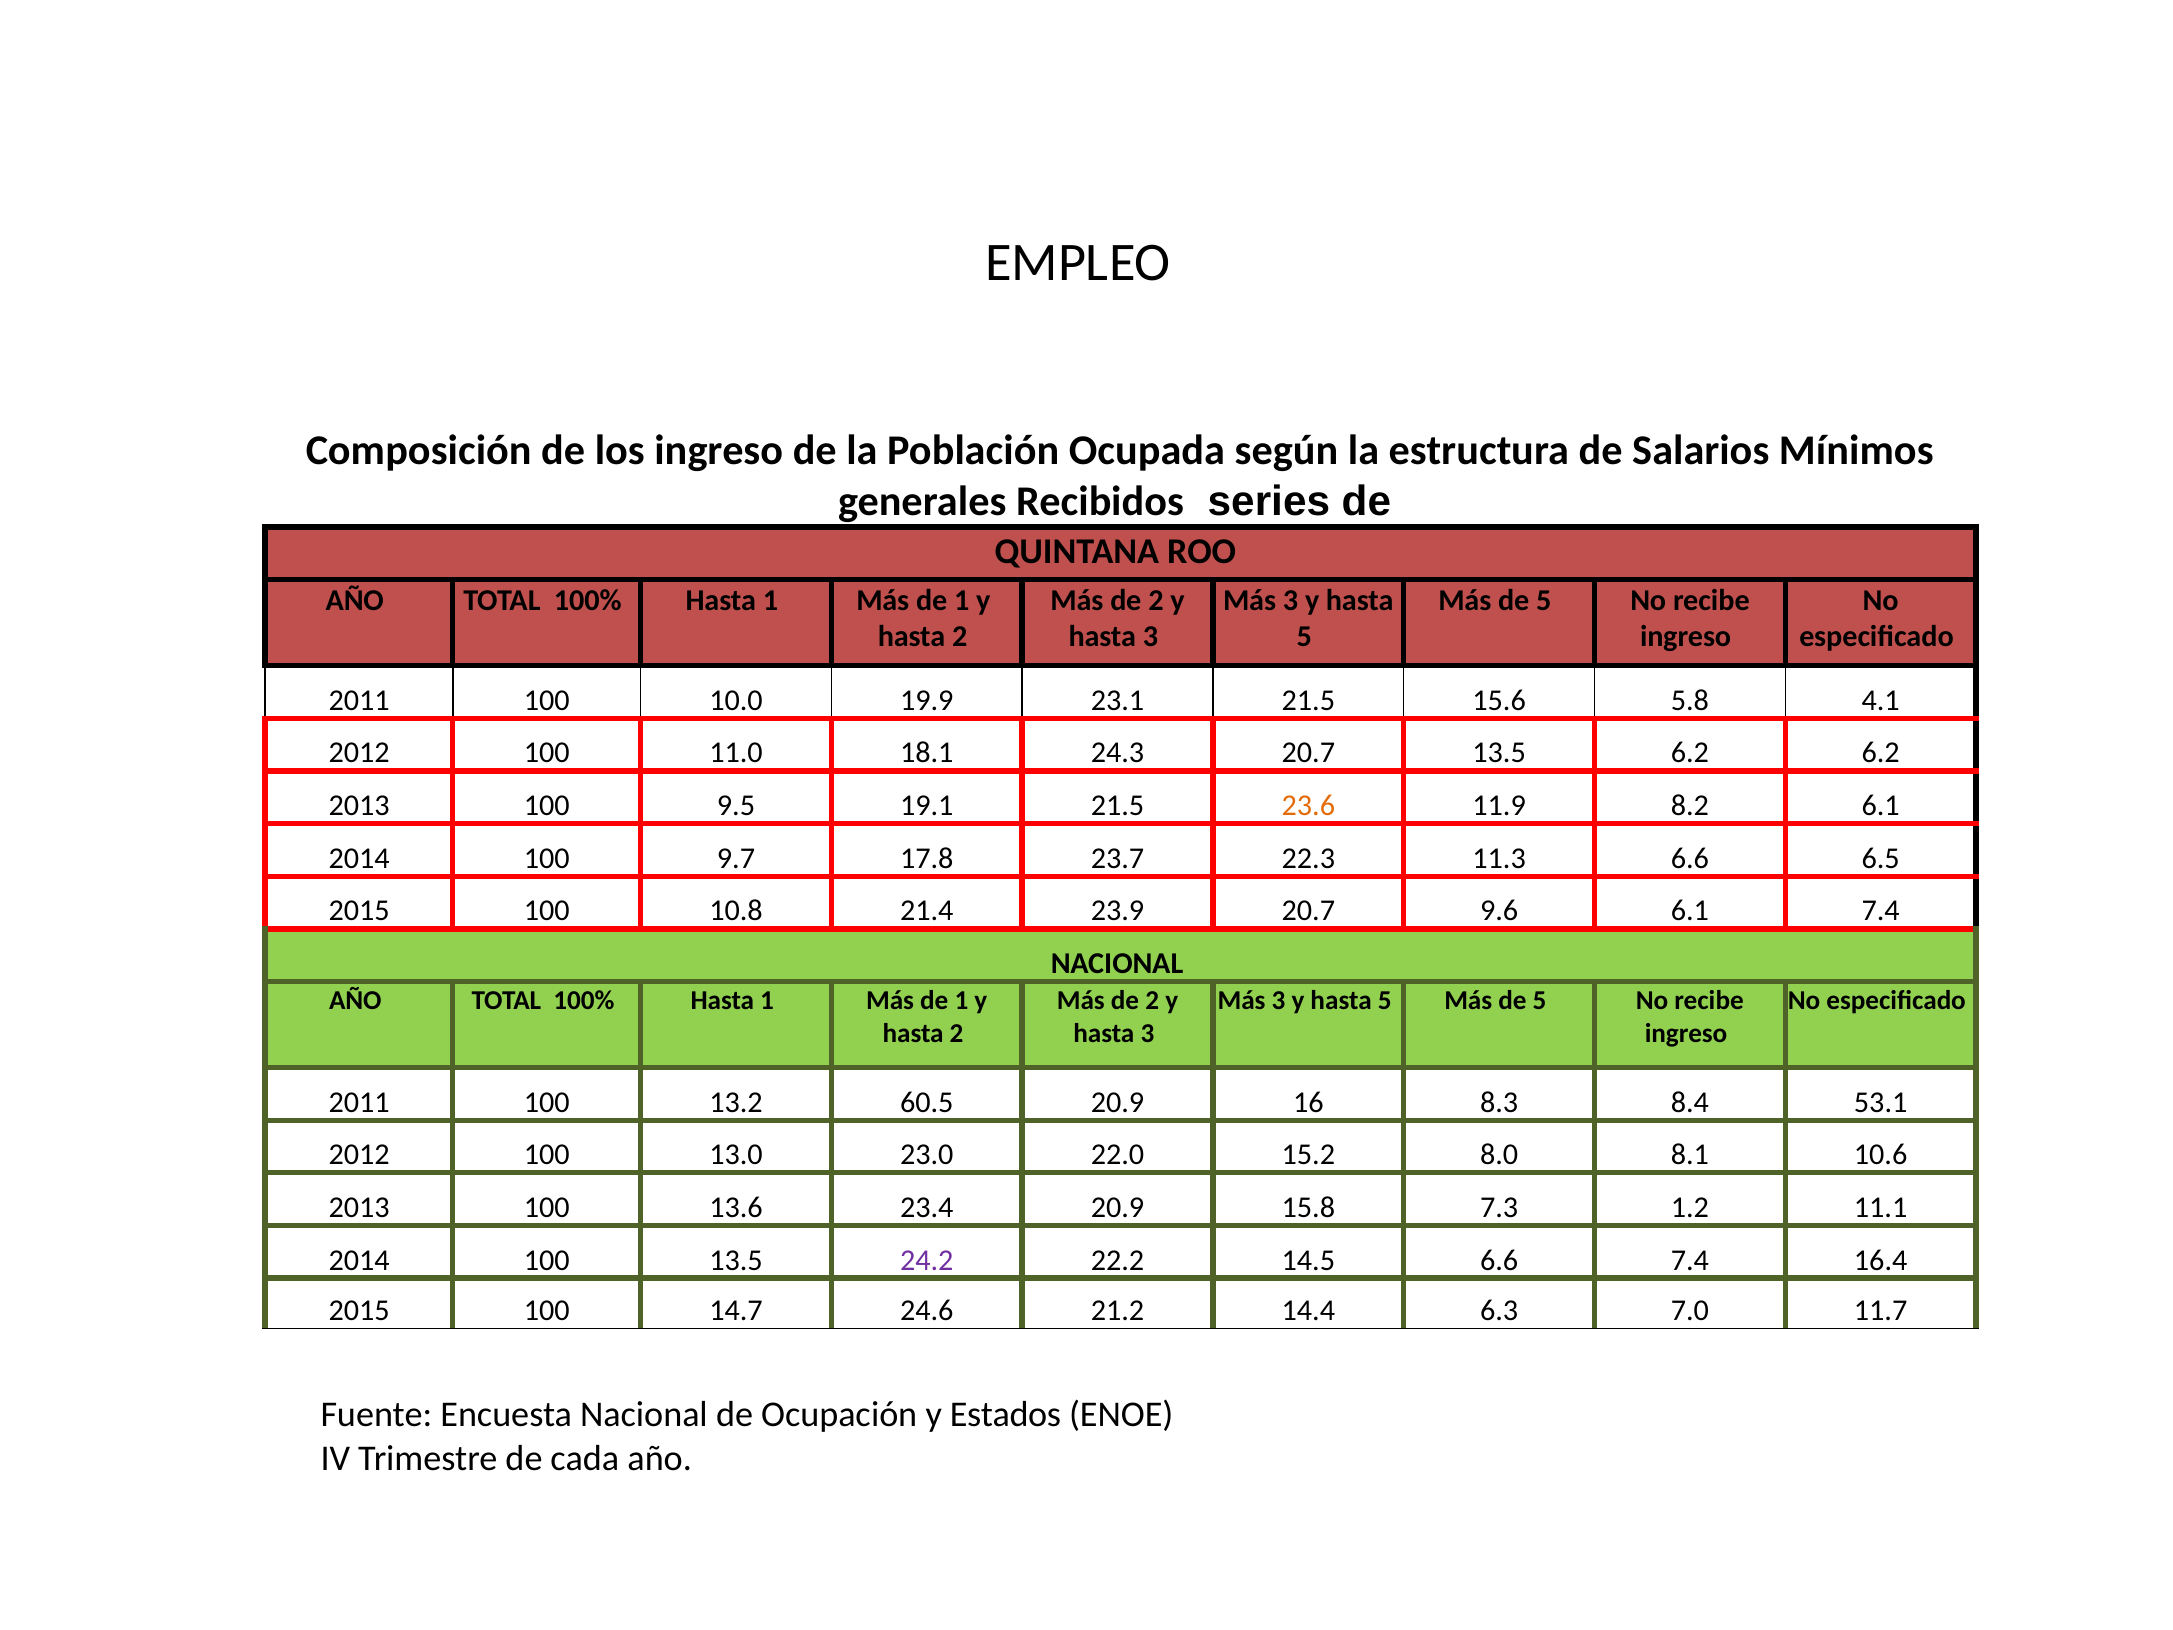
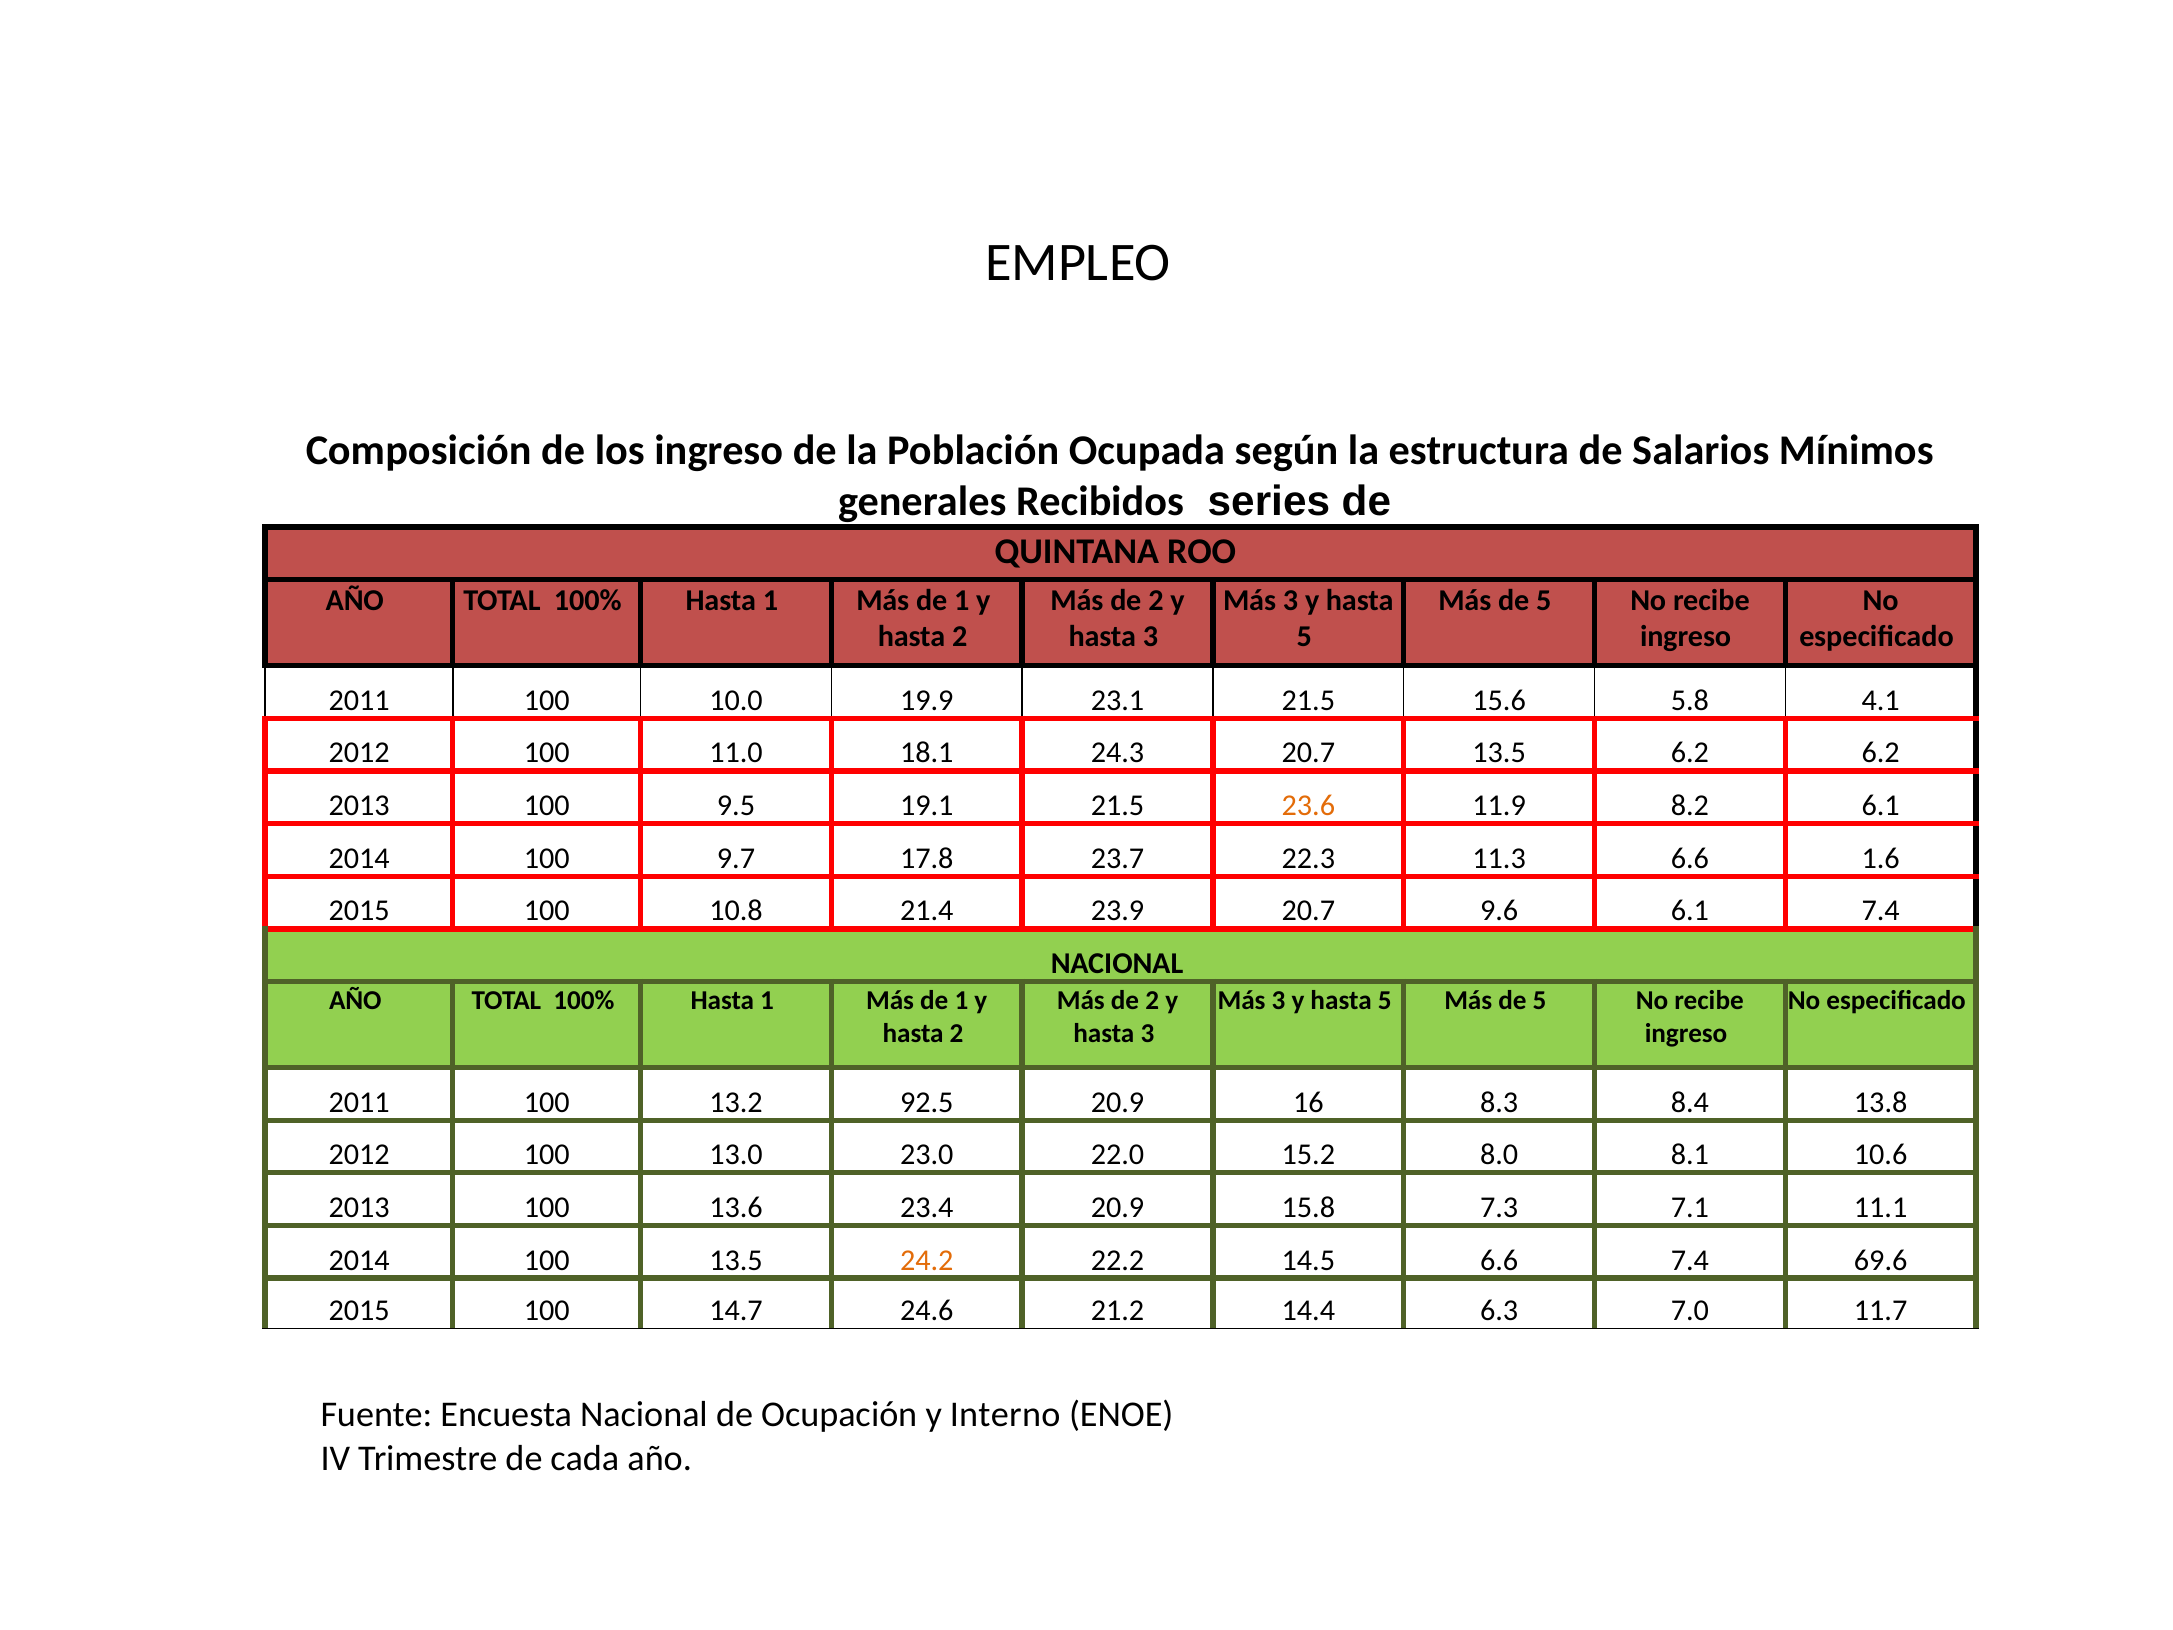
6.5: 6.5 -> 1.6
60.5: 60.5 -> 92.5
53.1: 53.1 -> 13.8
1.2: 1.2 -> 7.1
24.2 colour: purple -> orange
16.4: 16.4 -> 69.6
Estados: Estados -> Interno
